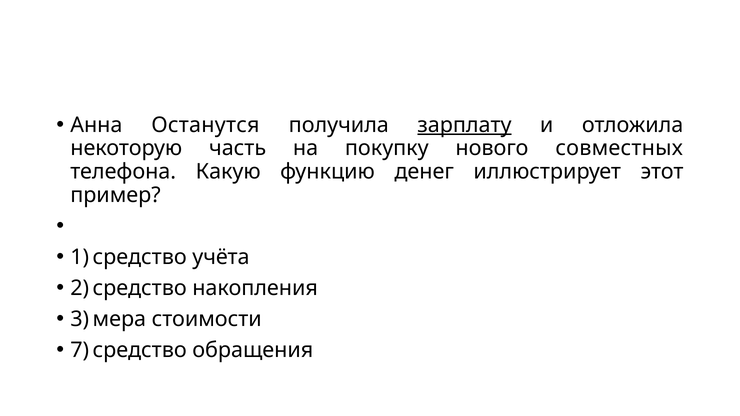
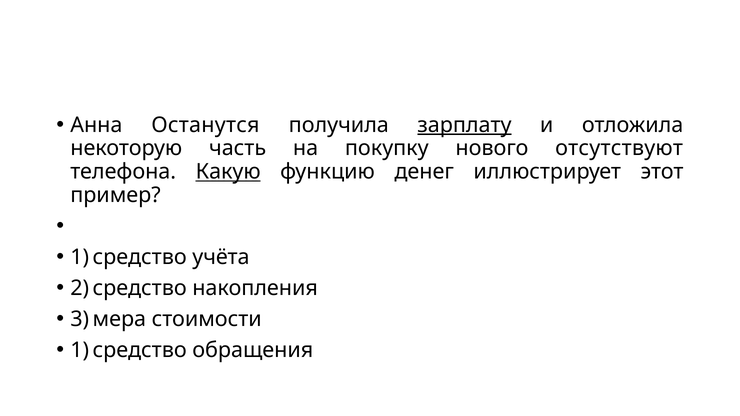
совместных: совместных -> отсутствуют
Какую underline: none -> present
7 at (80, 350): 7 -> 1
